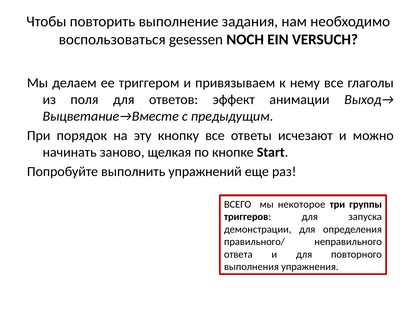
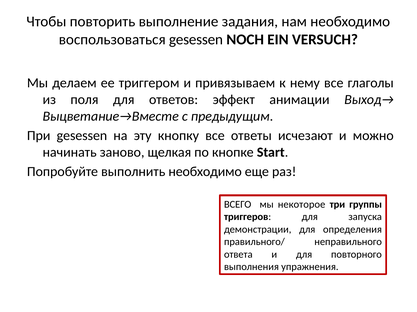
При порядок: порядок -> gesessen
выполнить упражнений: упражнений -> необходимо
